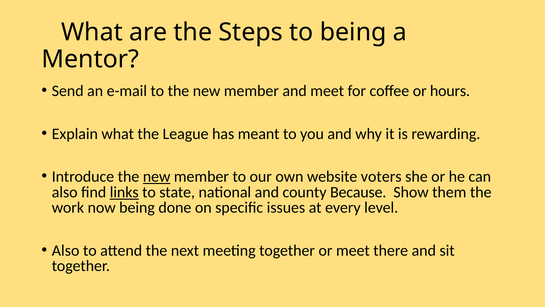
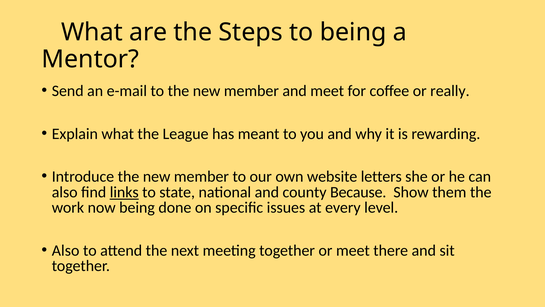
hours: hours -> really
new at (157, 176) underline: present -> none
voters: voters -> letters
